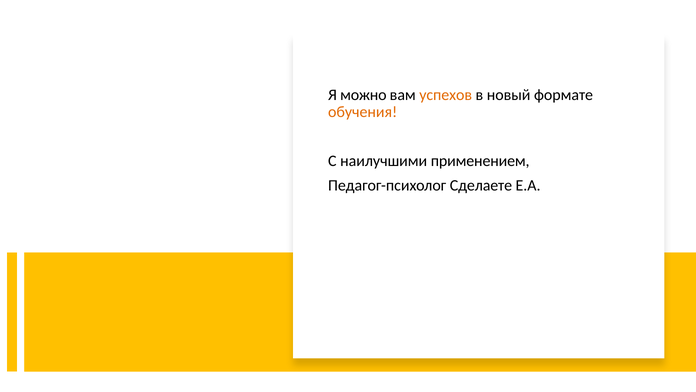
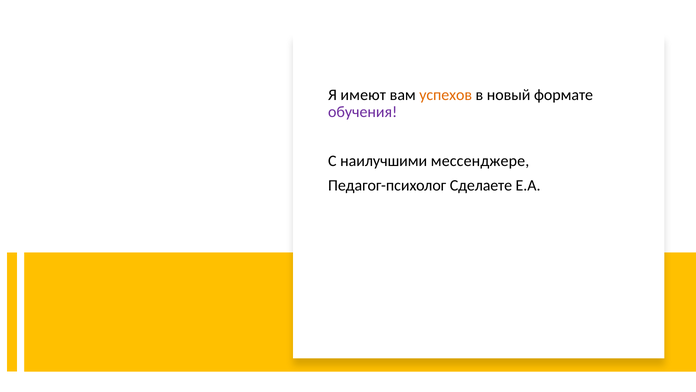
можно: можно -> имеют
обучения colour: orange -> purple
применением: применением -> мессенджере
